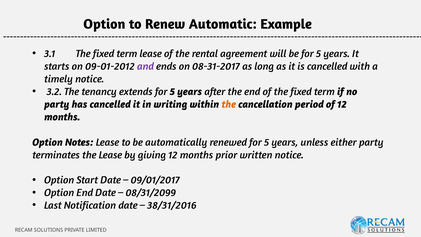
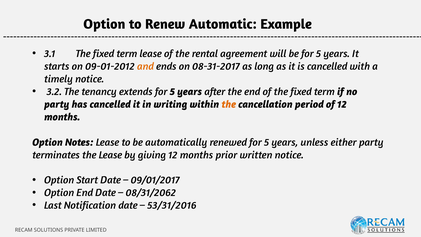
and colour: purple -> orange
08/31/2099: 08/31/2099 -> 08/31/2062
38/31/2016: 38/31/2016 -> 53/31/2016
